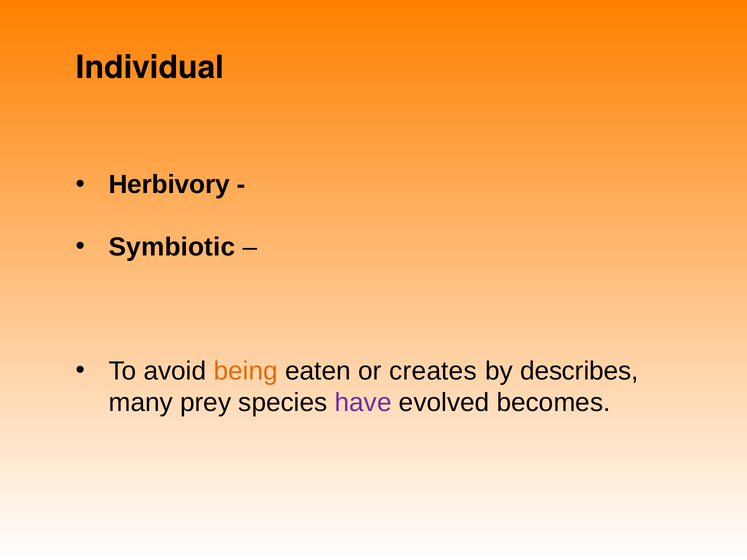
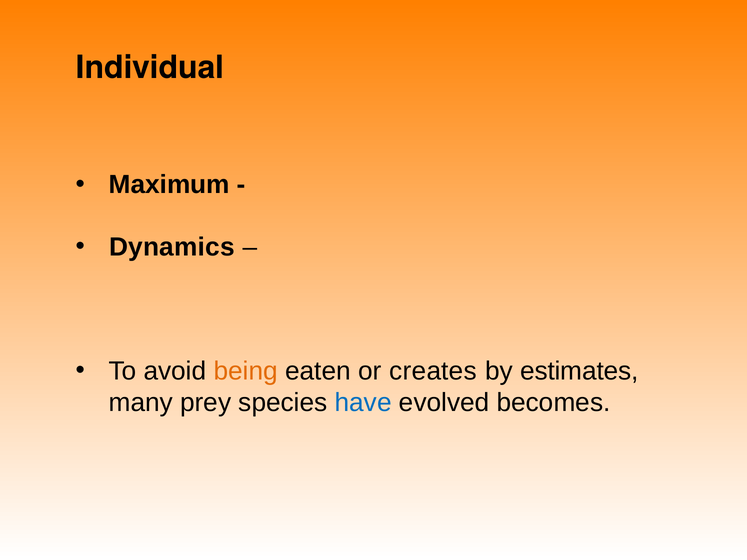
Herbivory: Herbivory -> Maximum
Symbiotic: Symbiotic -> Dynamics
describes: describes -> estimates
have colour: purple -> blue
